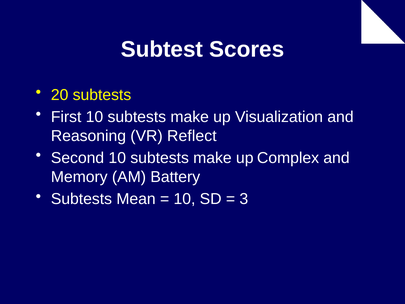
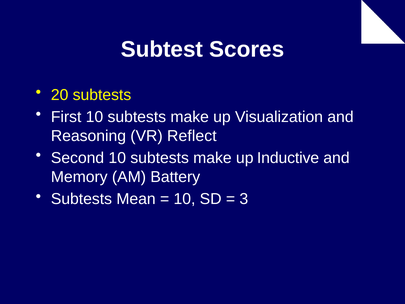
Complex: Complex -> Inductive
